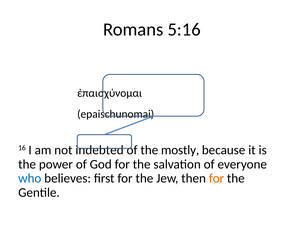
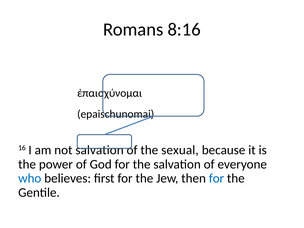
5:16: 5:16 -> 8:16
not indebted: indebted -> salvation
mostly: mostly -> sexual
for at (216, 178) colour: orange -> blue
